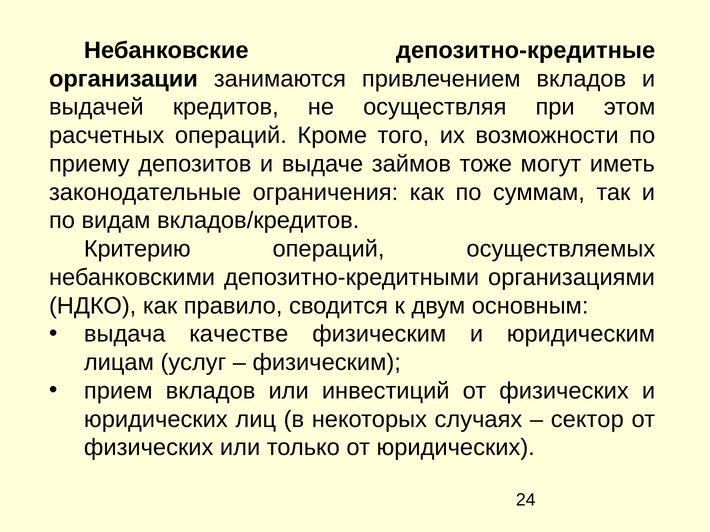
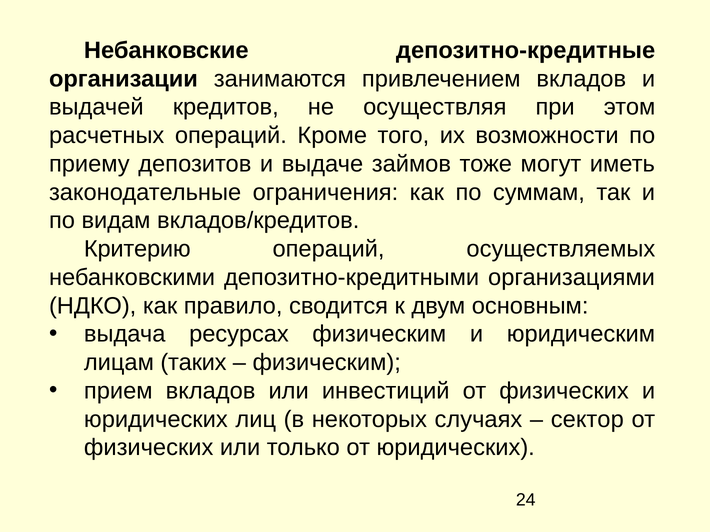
качестве: качестве -> ресурсах
услуг: услуг -> таких
